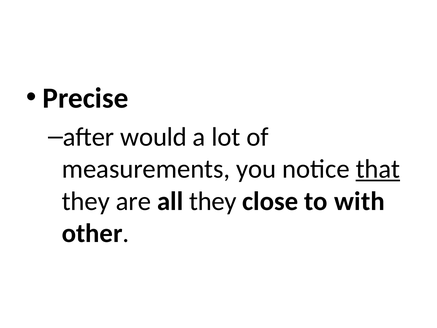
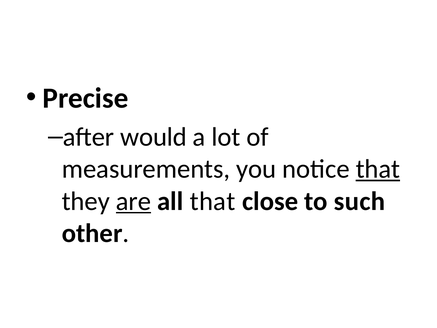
are underline: none -> present
all they: they -> that
with: with -> such
